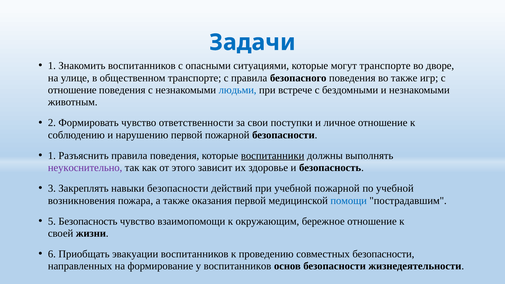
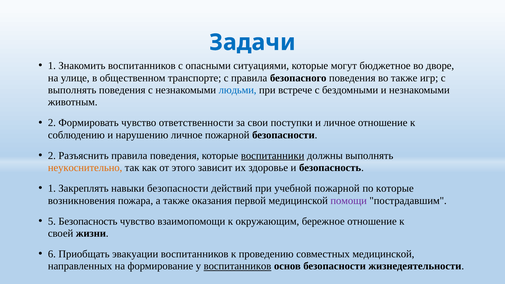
могут транспорте: транспорте -> бюджетное
отношение at (72, 90): отношение -> выполнять
нарушению первой: первой -> личное
1 at (52, 156): 1 -> 2
неукоснительно colour: purple -> orange
3 at (52, 188): 3 -> 1
по учебной: учебной -> которые
помощи colour: blue -> purple
совместных безопасности: безопасности -> медицинской
воспитанников at (237, 266) underline: none -> present
